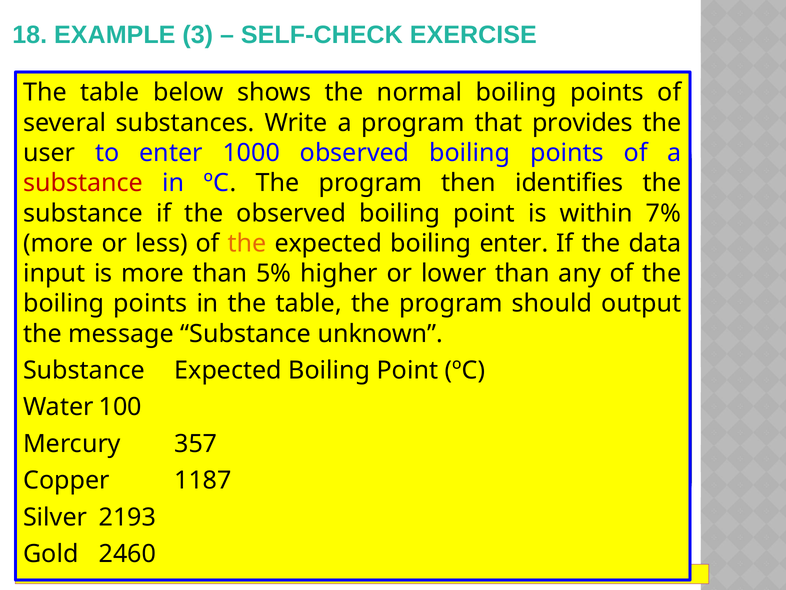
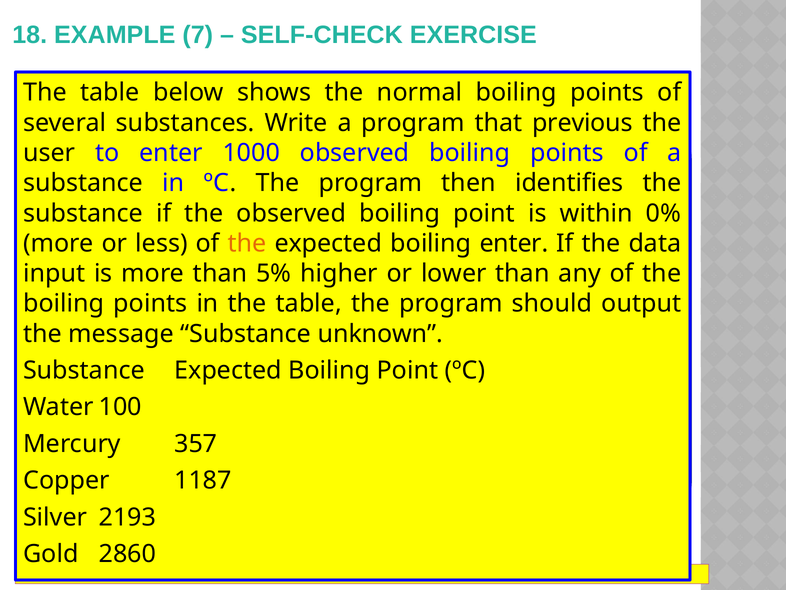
3: 3 -> 7
provides: provides -> previous
substance at (83, 183) colour: red -> black
7%: 7% -> 0%
2460: 2460 -> 2860
